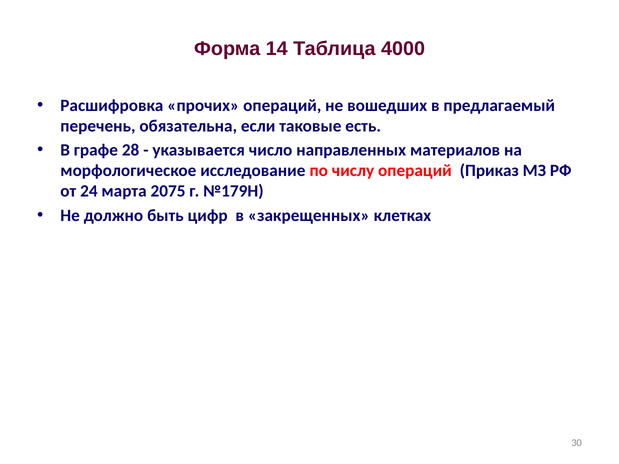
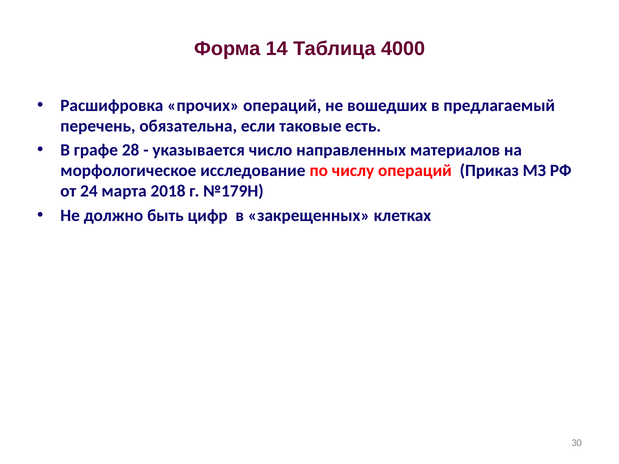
2075: 2075 -> 2018
